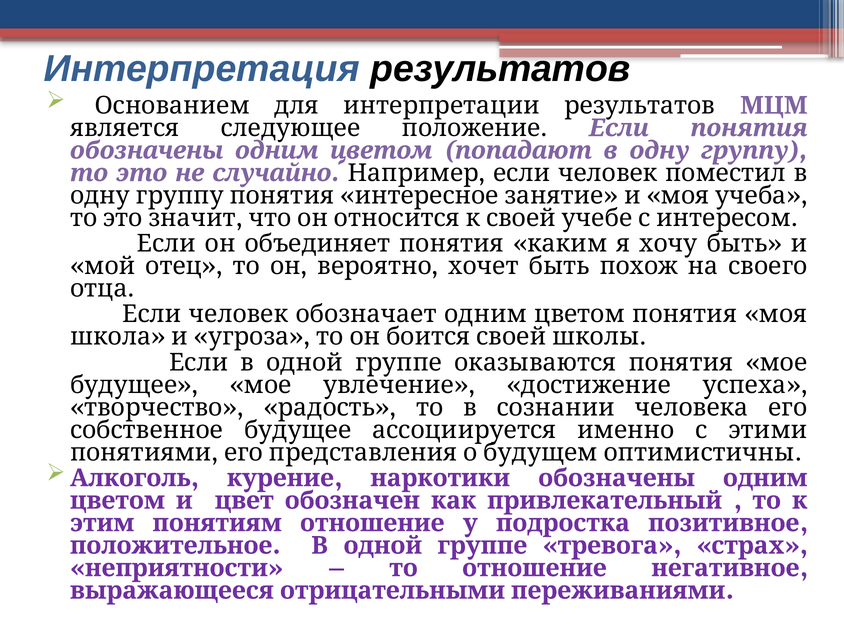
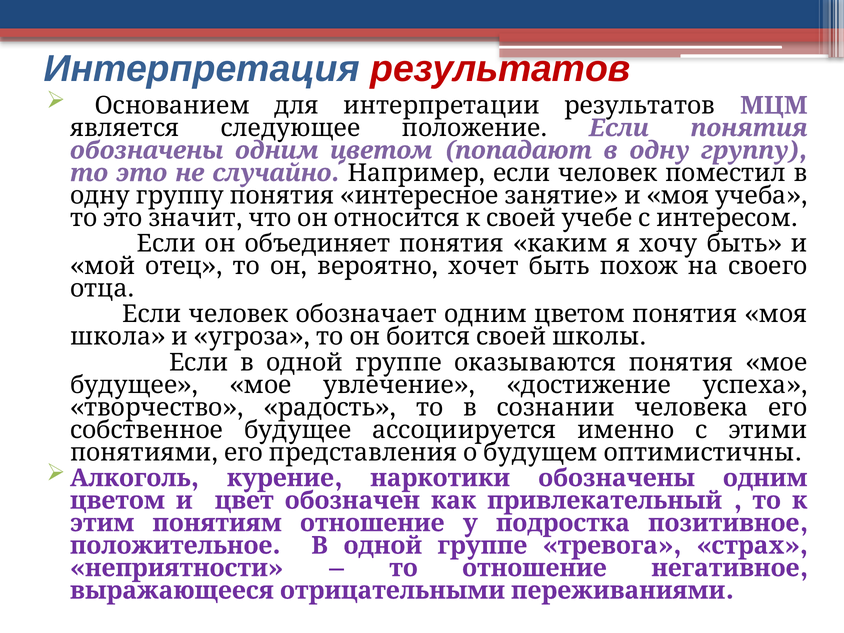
результатов at (500, 69) colour: black -> red
